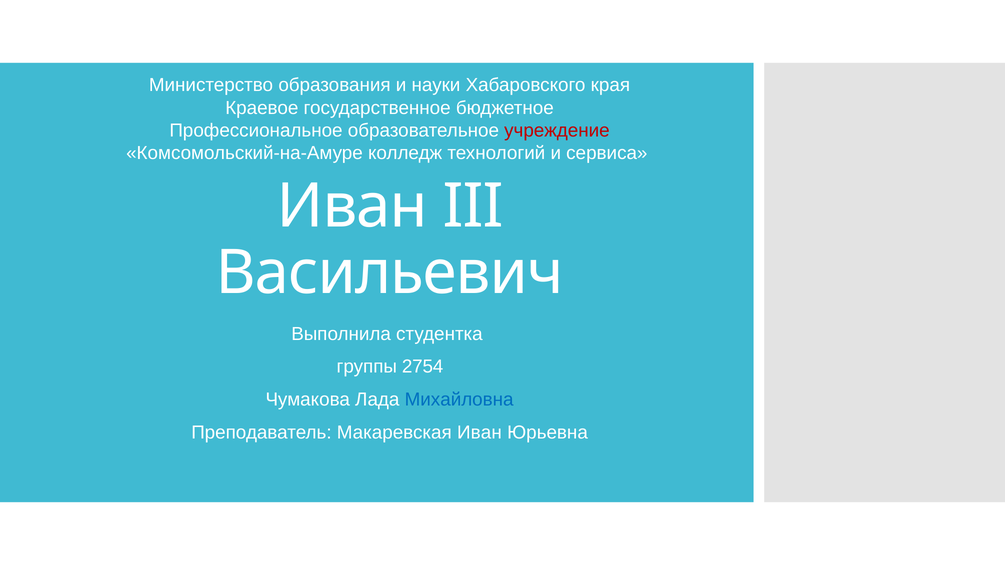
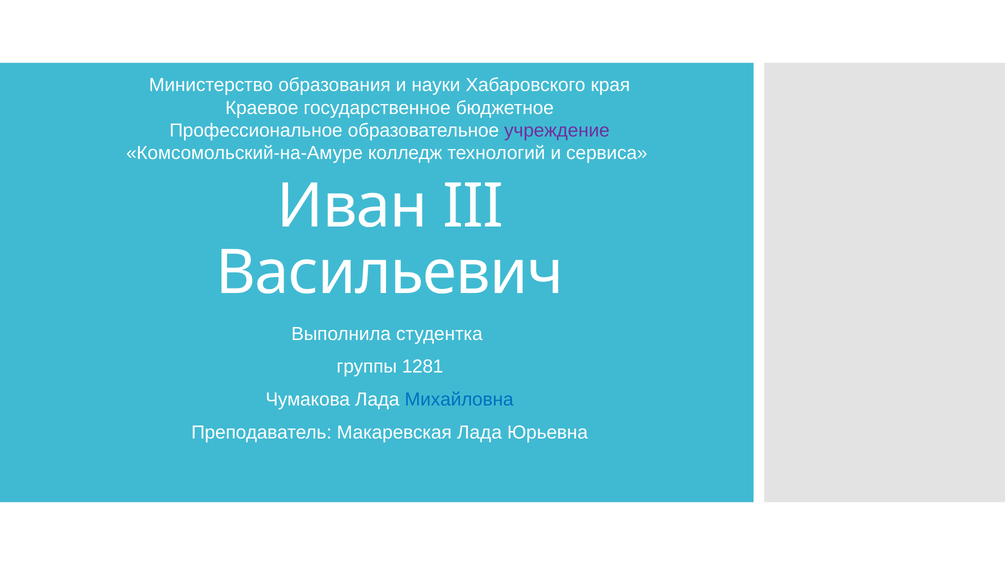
учреждение colour: red -> purple
2754: 2754 -> 1281
Макаревская Иван: Иван -> Лада
